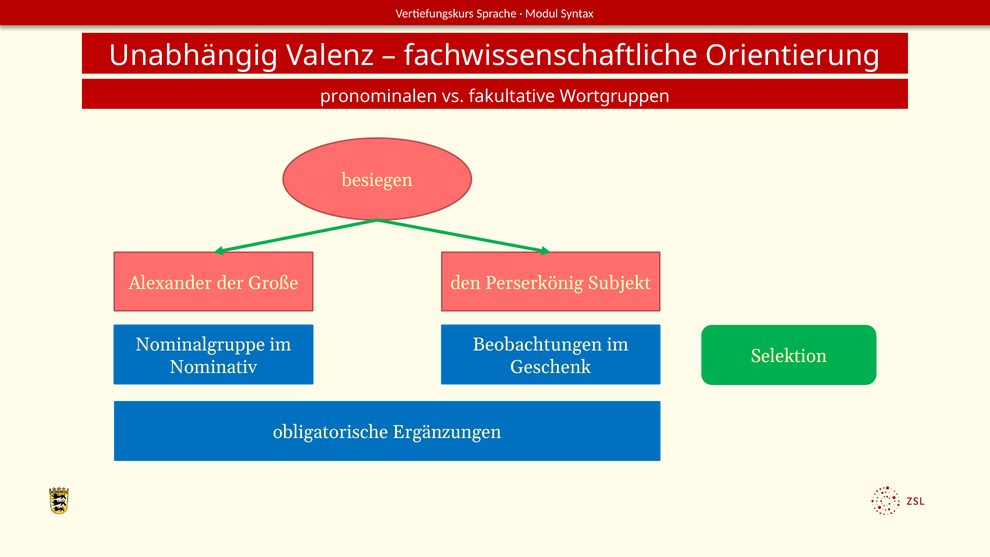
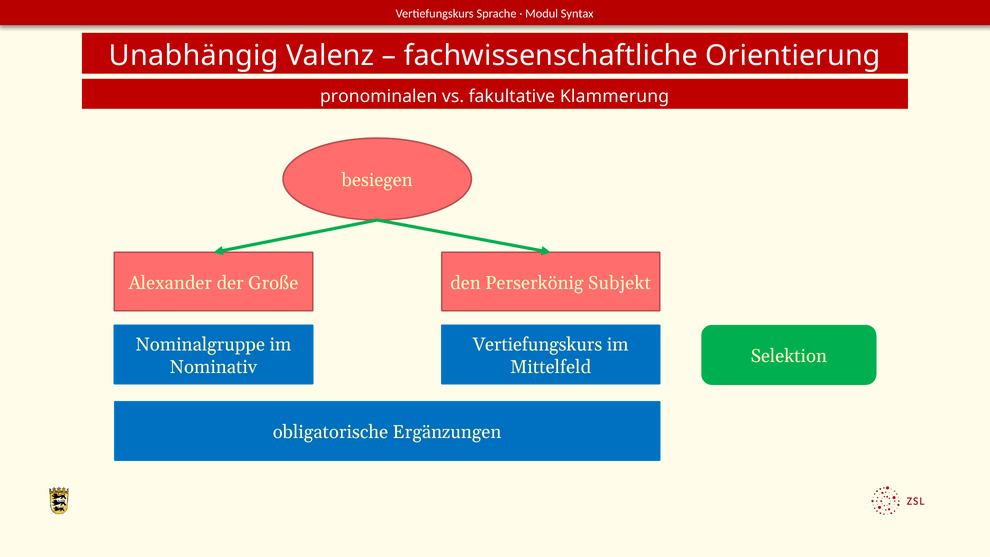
Wortgruppen: Wortgruppen -> Klammerung
Beobachtungen at (537, 345): Beobachtungen -> Vertiefungskurs
Geschenk: Geschenk -> Mittelfeld
